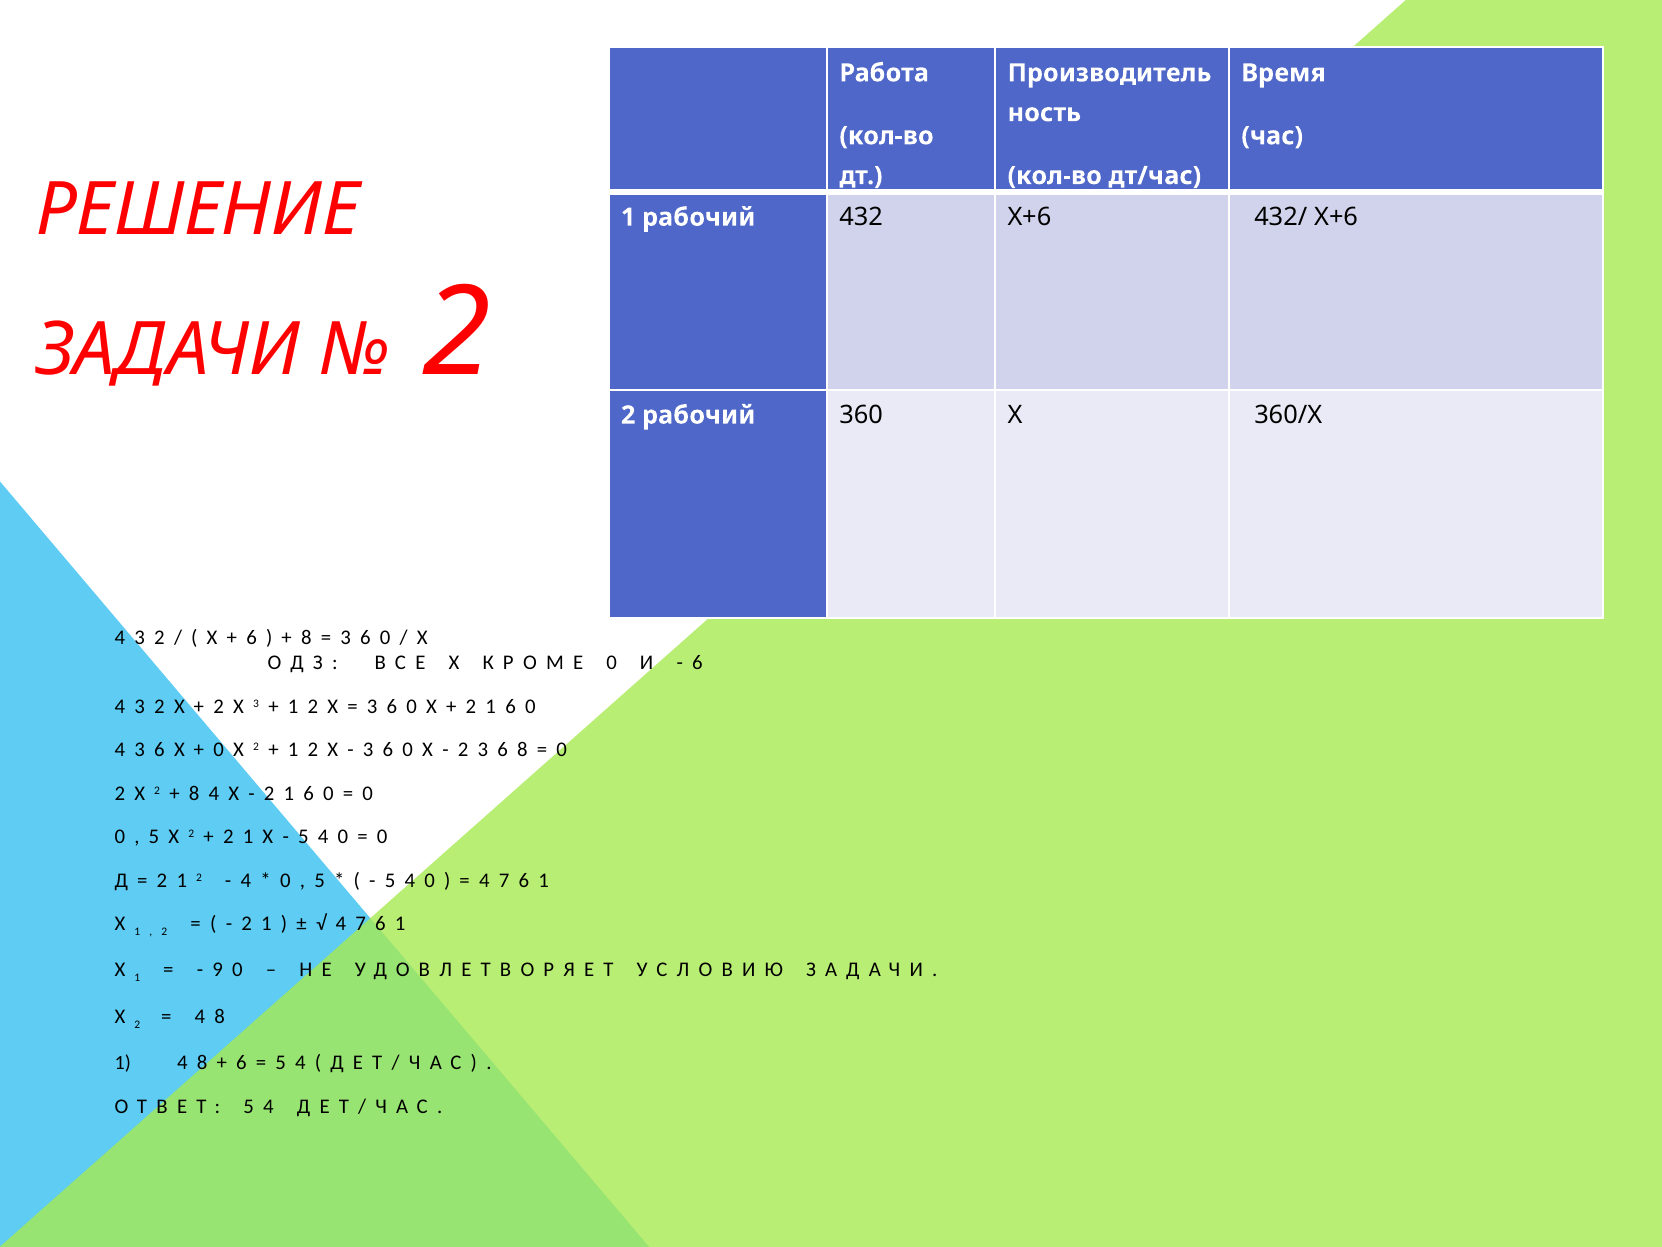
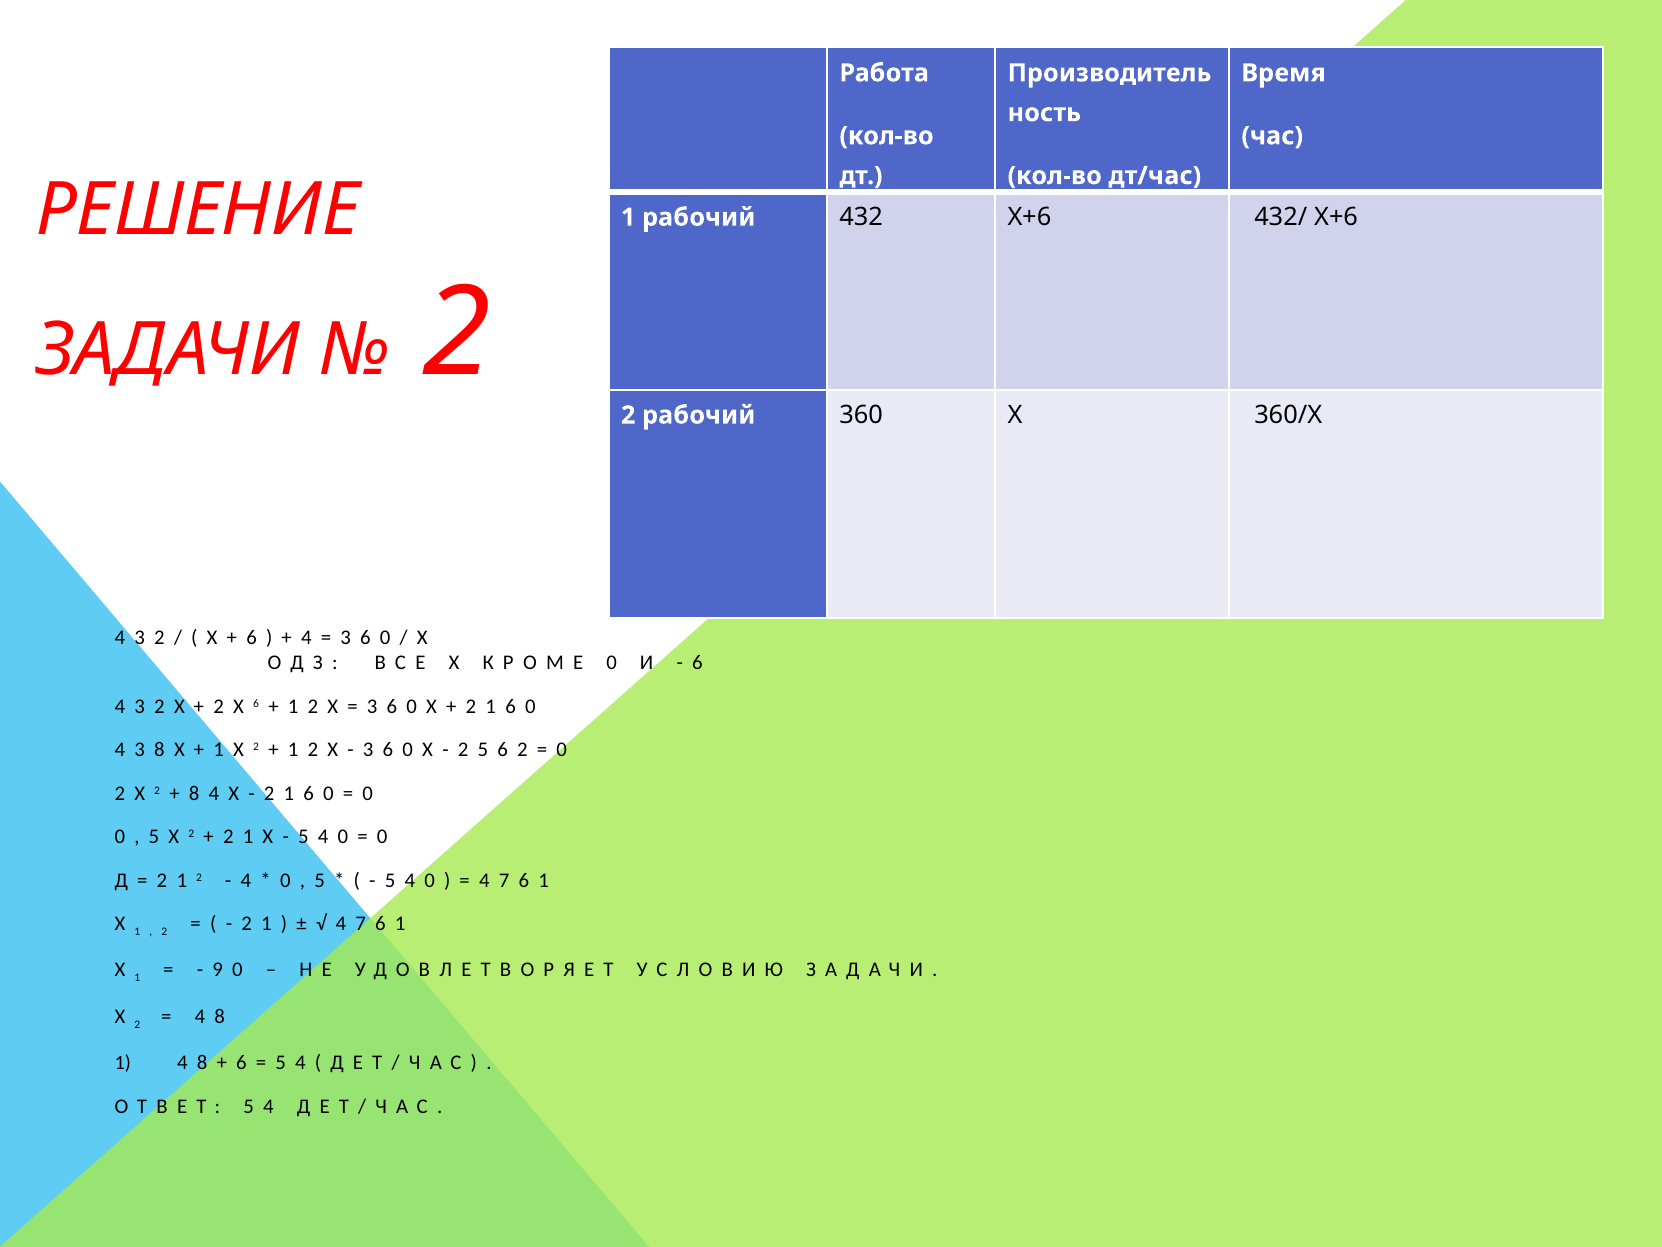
8 at (306, 638): 8 -> 4
Х 3: 3 -> 6
6 at (160, 749): 6 -> 8
0 at (219, 749): 0 -> 1
2 3: 3 -> 5
8 at (522, 749): 8 -> 2
